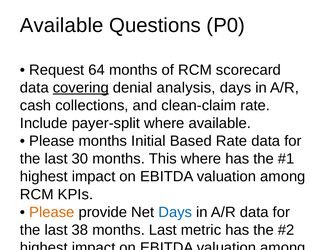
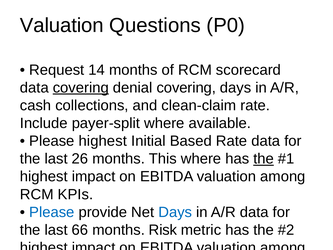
Available at (62, 25): Available -> Valuation
64: 64 -> 14
denial analysis: analysis -> covering
Please months: months -> highest
30: 30 -> 26
the at (264, 159) underline: none -> present
Please at (52, 212) colour: orange -> blue
38: 38 -> 66
months Last: Last -> Risk
